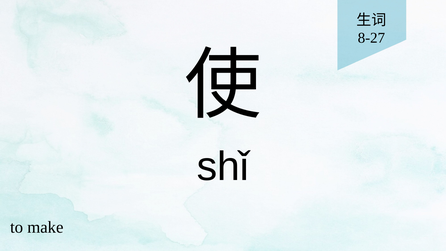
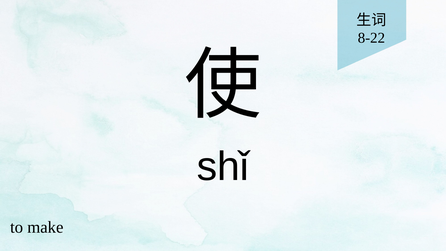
8-27: 8-27 -> 8-22
